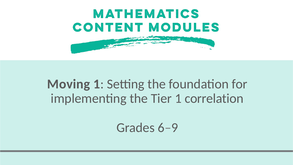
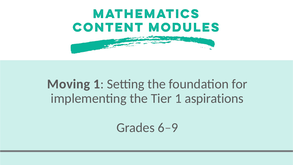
correlation: correlation -> aspirations
